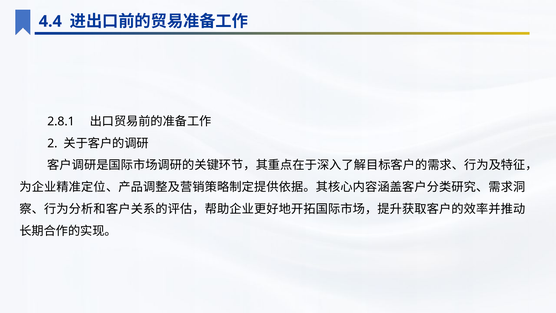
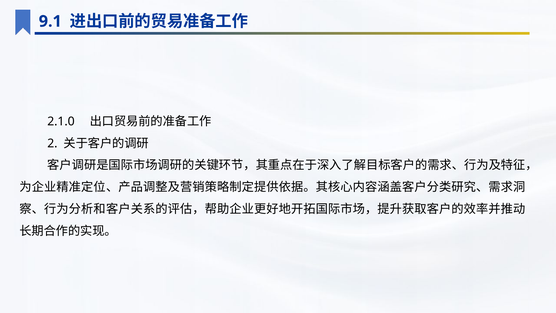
4.4: 4.4 -> 9.1
2.8.1: 2.8.1 -> 2.1.0
